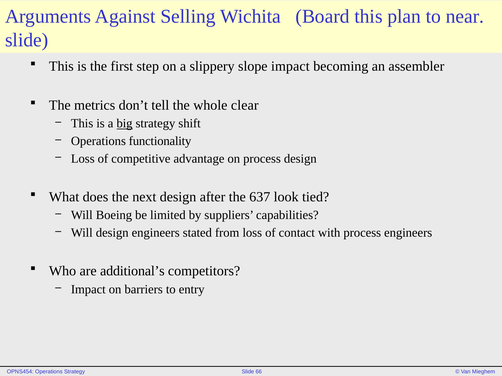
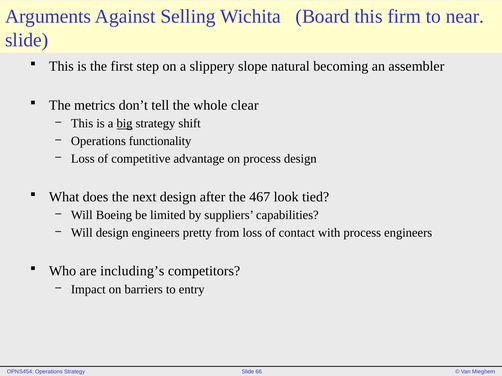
plan: plan -> firm
slope impact: impact -> natural
637: 637 -> 467
stated: stated -> pretty
additional’s: additional’s -> including’s
